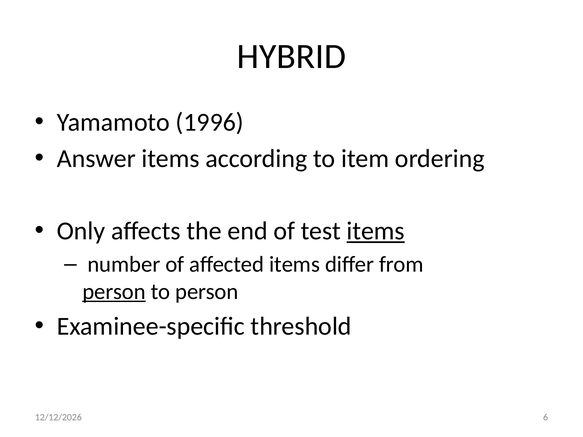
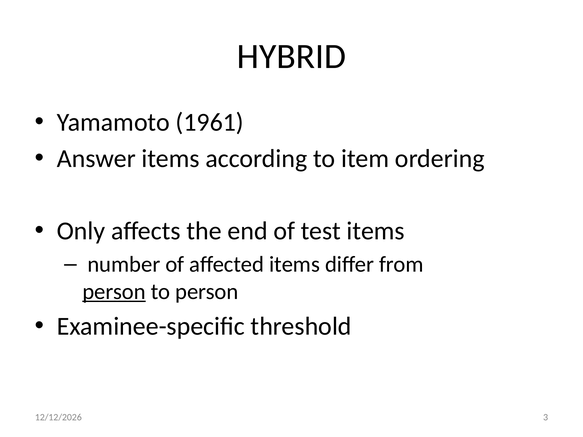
1996: 1996 -> 1961
items at (376, 231) underline: present -> none
6: 6 -> 3
